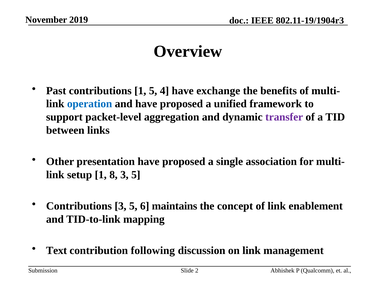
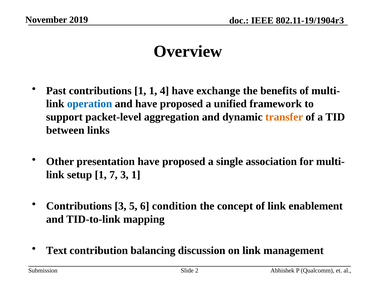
1 5: 5 -> 1
transfer colour: purple -> orange
8: 8 -> 7
5 at (136, 175): 5 -> 1
maintains: maintains -> condition
following: following -> balancing
